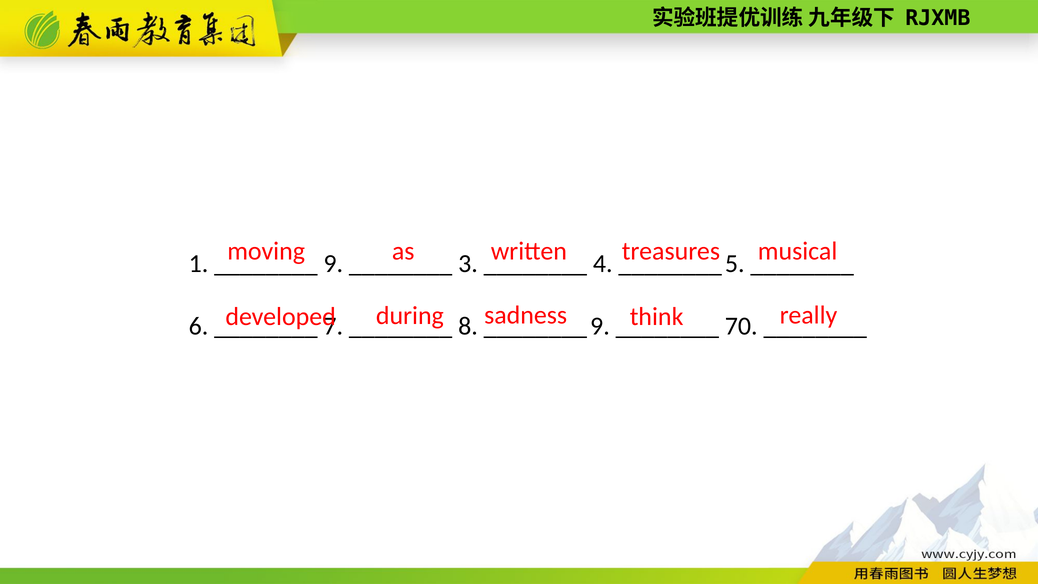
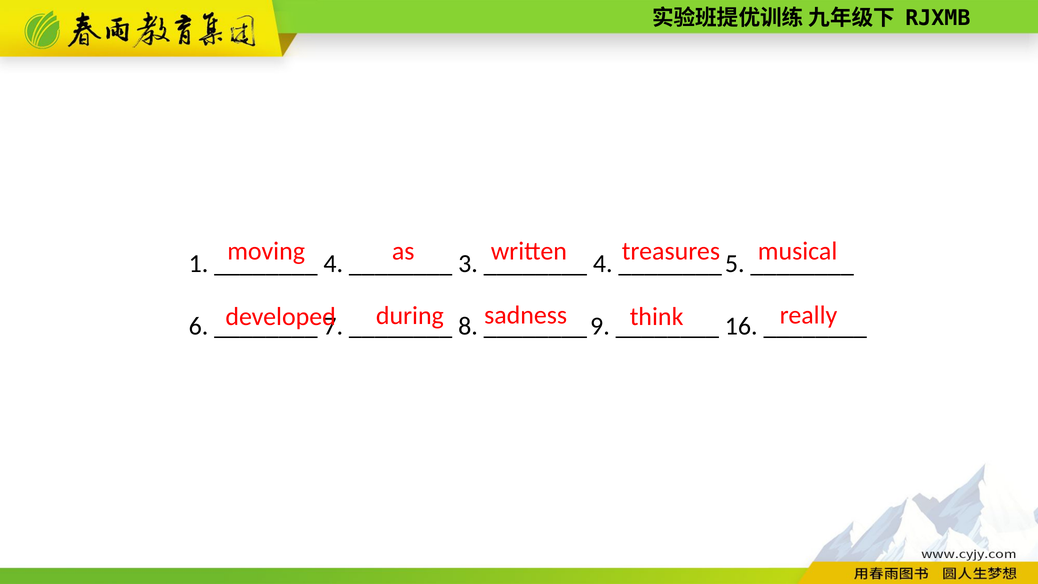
9 at (333, 264): 9 -> 4
70: 70 -> 16
